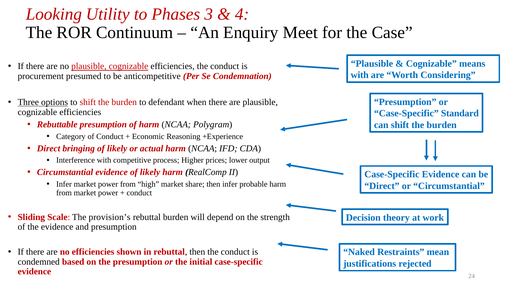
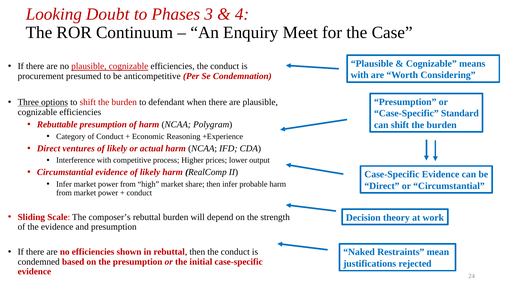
Utility: Utility -> Doubt
bringing: bringing -> ventures
provision’s: provision’s -> composer’s
